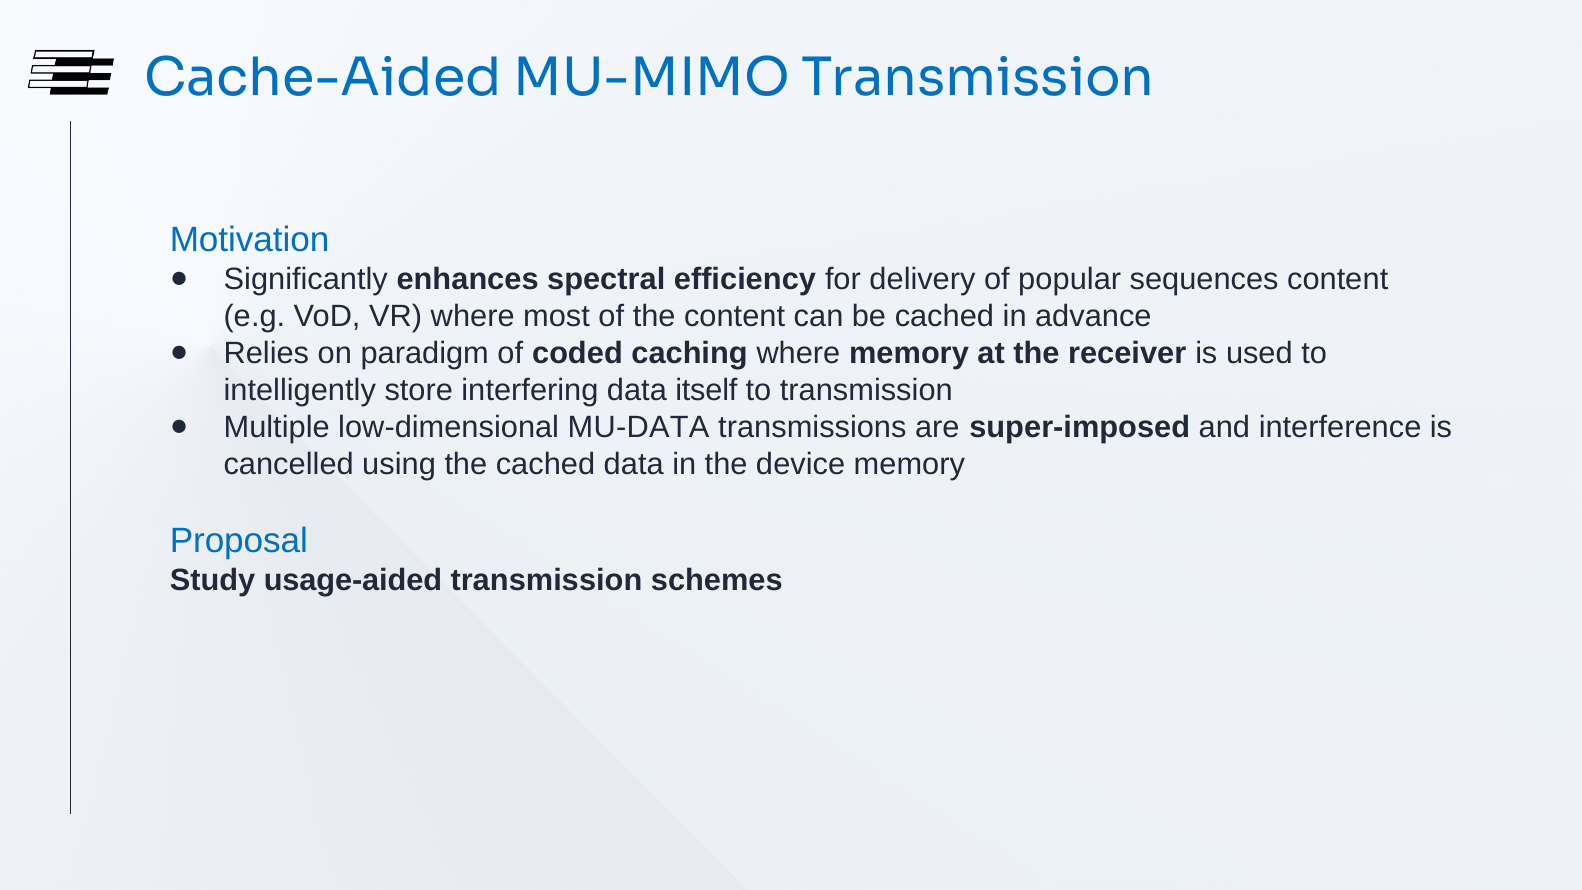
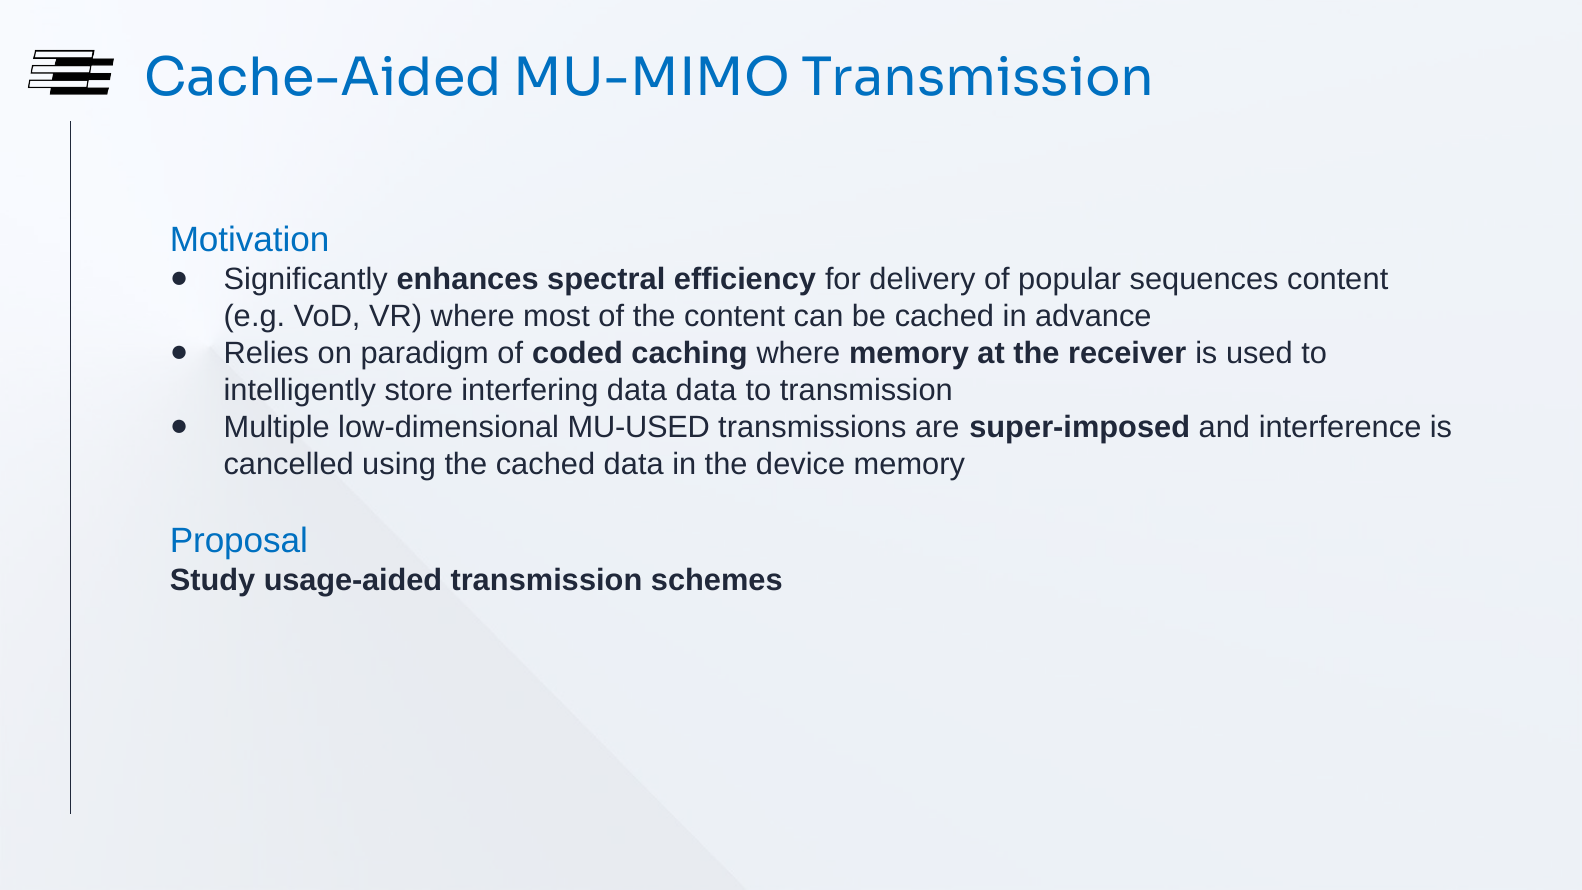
data itself: itself -> data
MU-DATA: MU-DATA -> MU-USED
